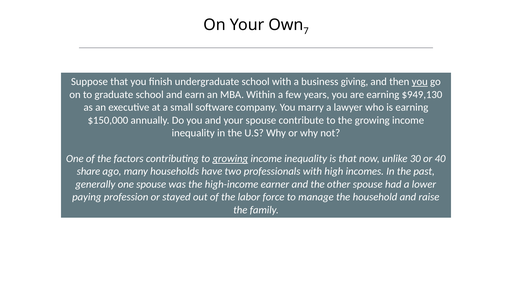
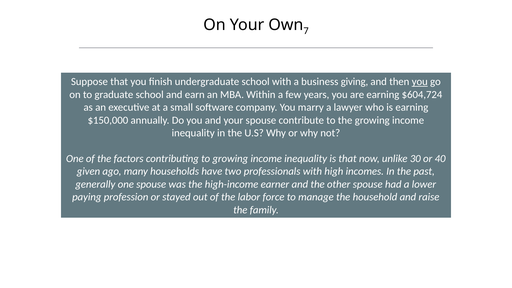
$949,130: $949,130 -> $604,724
growing at (230, 159) underline: present -> none
share: share -> given
